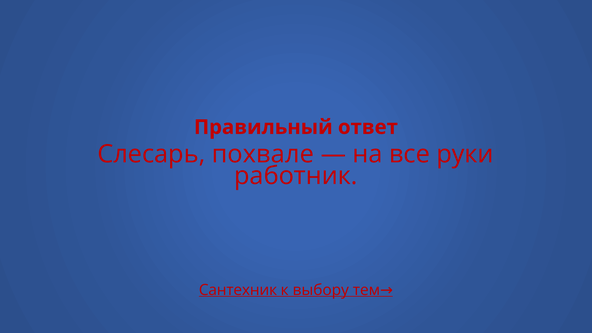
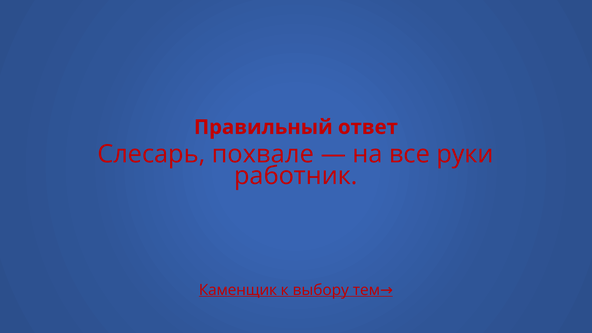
Сантехник: Сантехник -> Каменщик
